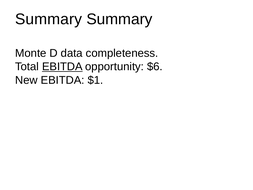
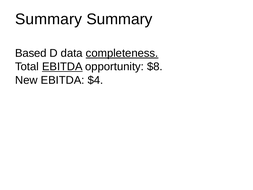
Monte: Monte -> Based
completeness underline: none -> present
$6: $6 -> $8
$1: $1 -> $4
